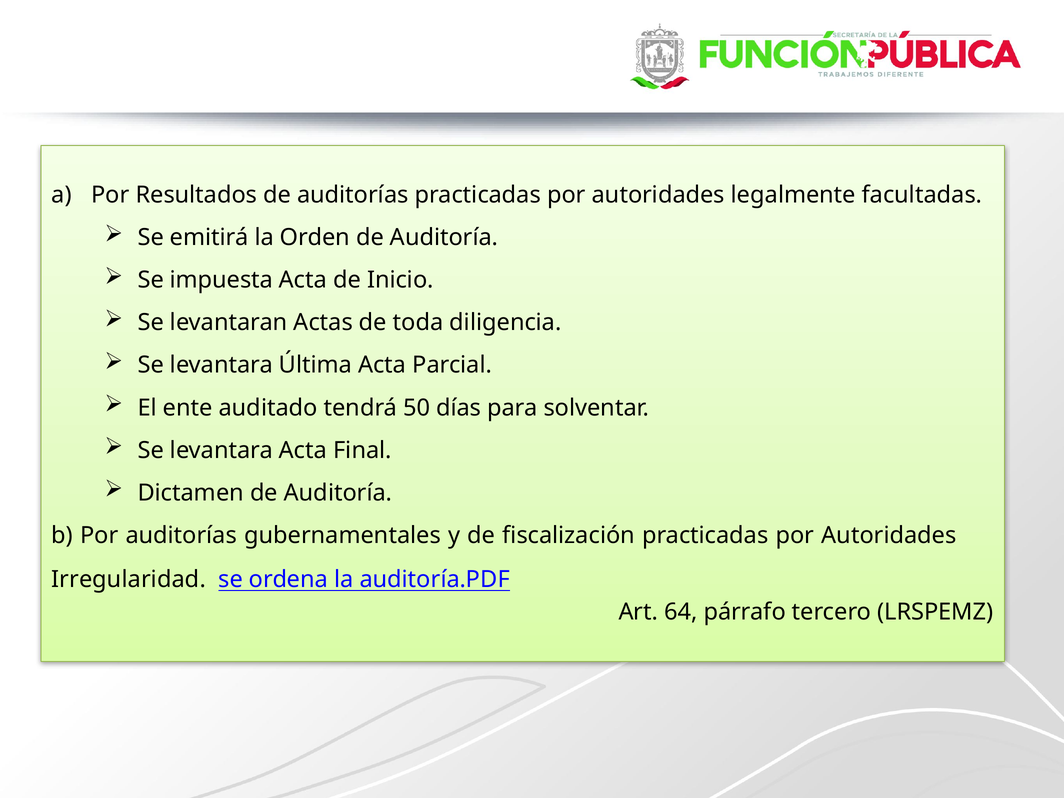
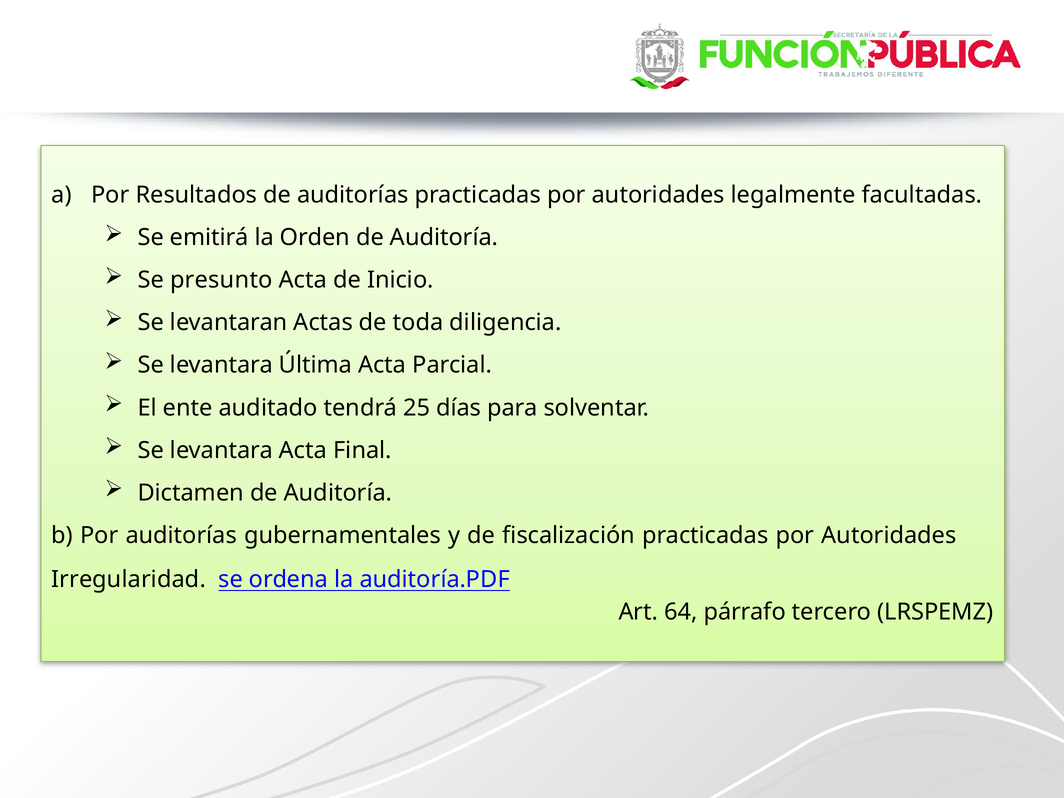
impuesta: impuesta -> presunto
50: 50 -> 25
